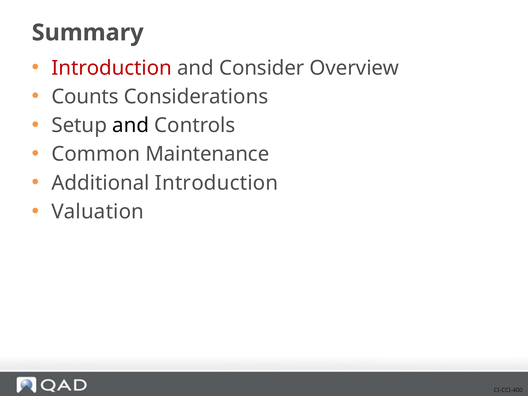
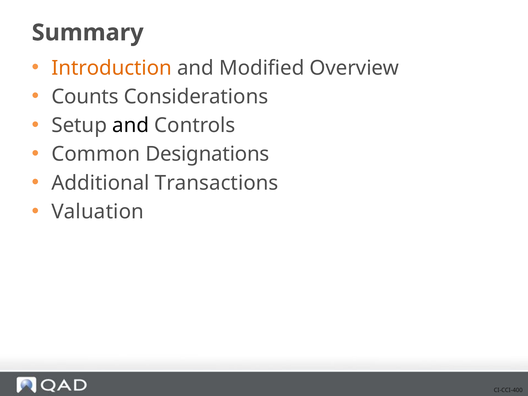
Introduction at (112, 68) colour: red -> orange
Consider: Consider -> Modified
Maintenance: Maintenance -> Designations
Additional Introduction: Introduction -> Transactions
